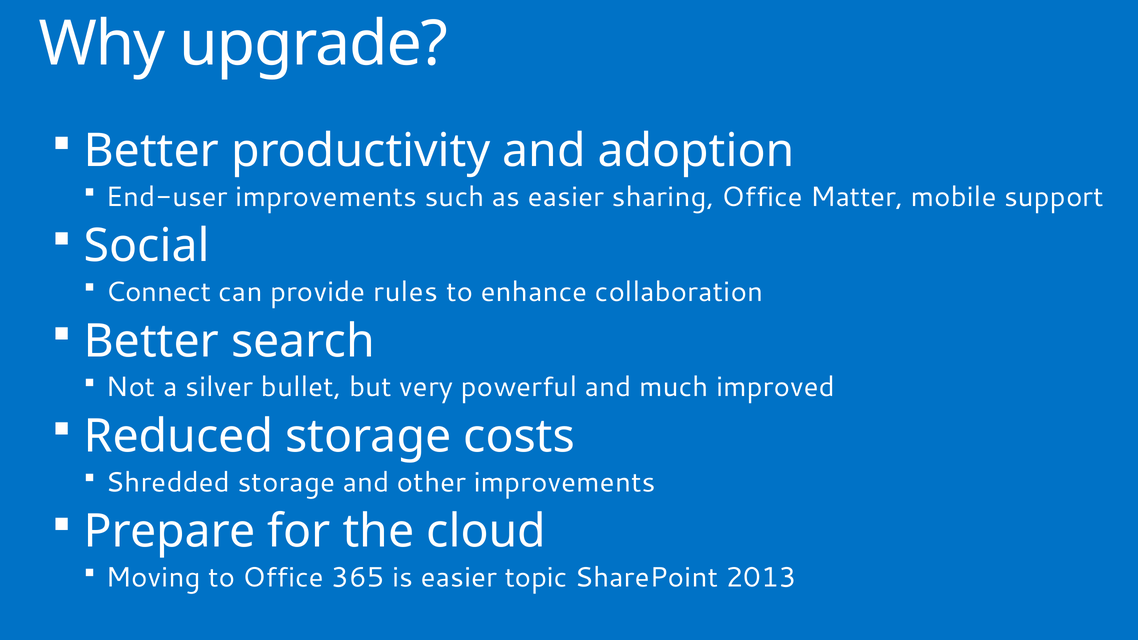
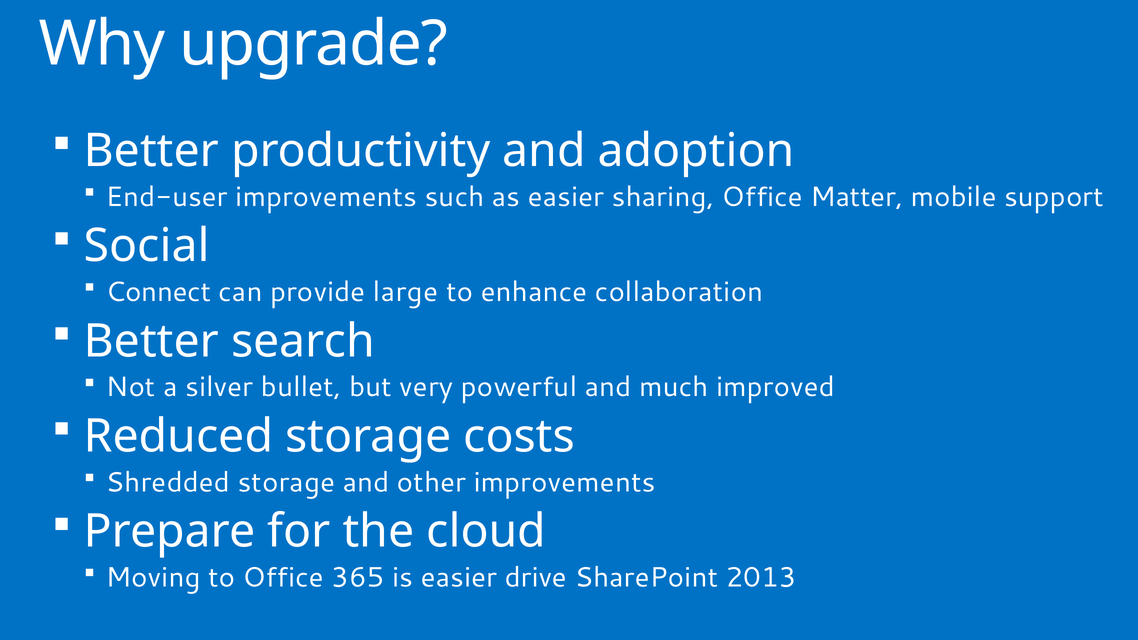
rules: rules -> large
topic: topic -> drive
